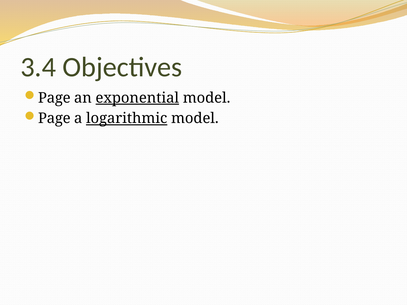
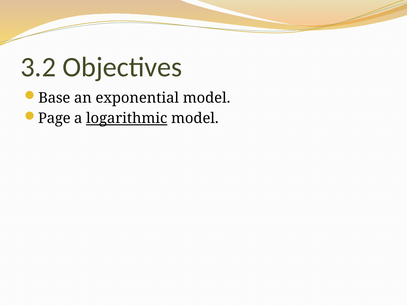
3.4: 3.4 -> 3.2
Page at (54, 98): Page -> Base
exponential underline: present -> none
